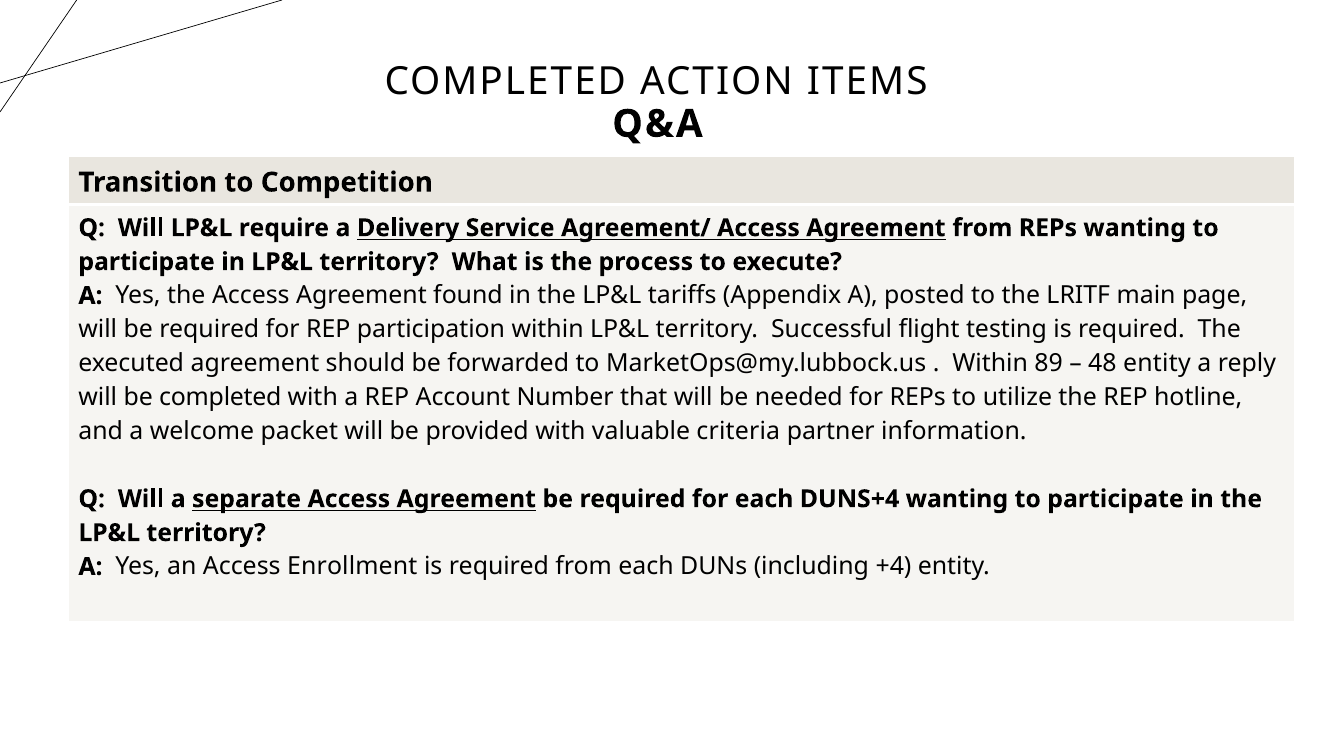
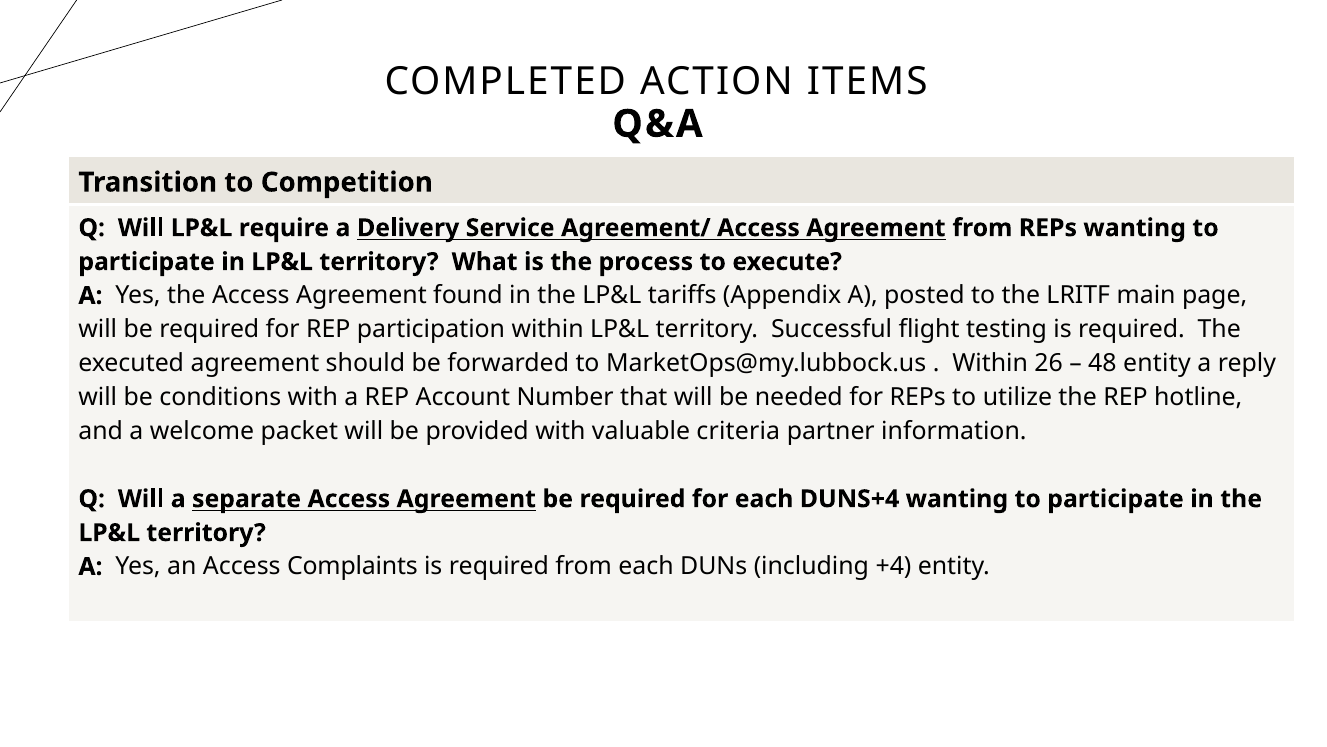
89: 89 -> 26
be completed: completed -> conditions
Enrollment: Enrollment -> Complaints
